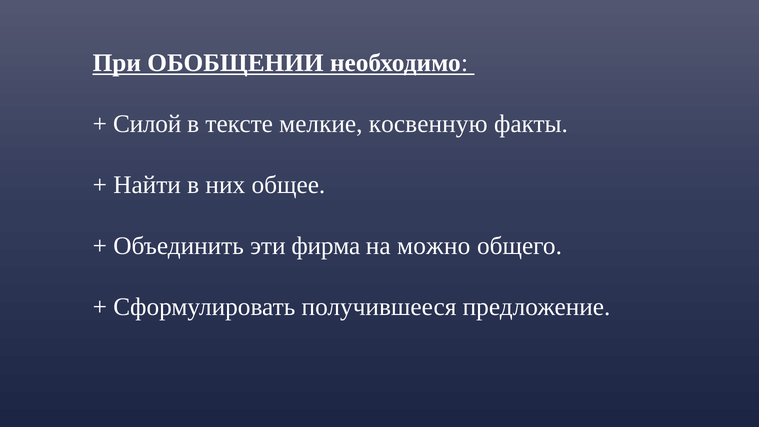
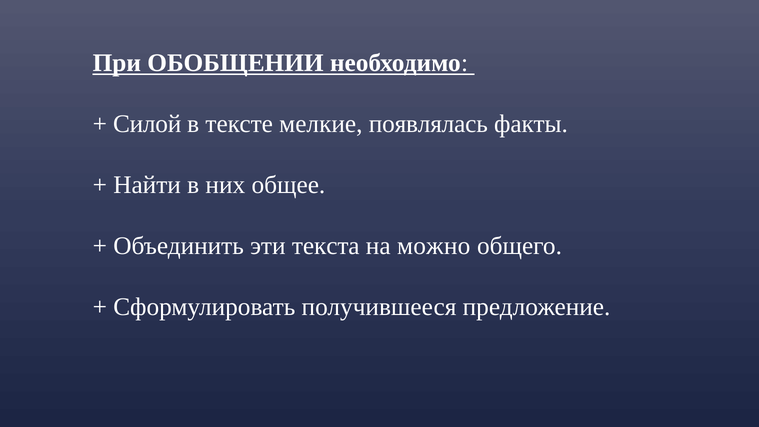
косвенную: косвенную -> появлялась
фирма: фирма -> текста
